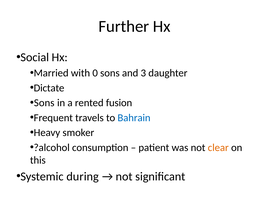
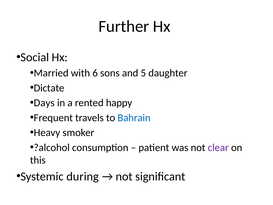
0: 0 -> 6
3: 3 -> 5
Sons at (44, 103): Sons -> Days
fusion: fusion -> happy
clear colour: orange -> purple
